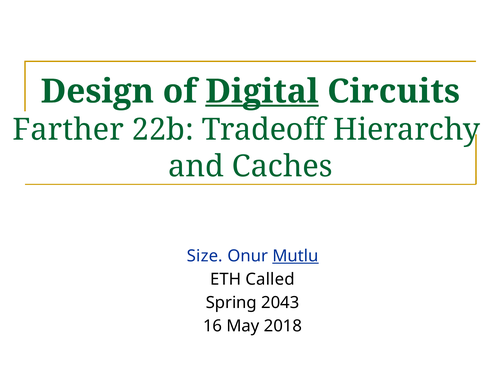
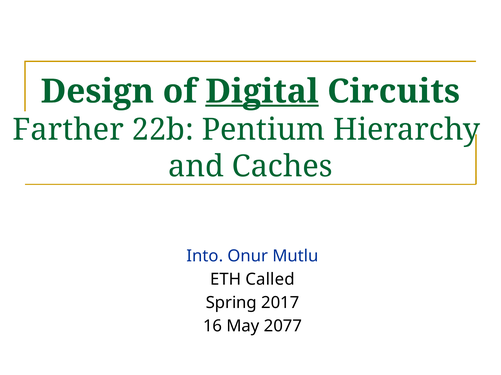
Tradeoff: Tradeoff -> Pentium
Size: Size -> Into
Mutlu underline: present -> none
2043: 2043 -> 2017
2018: 2018 -> 2077
